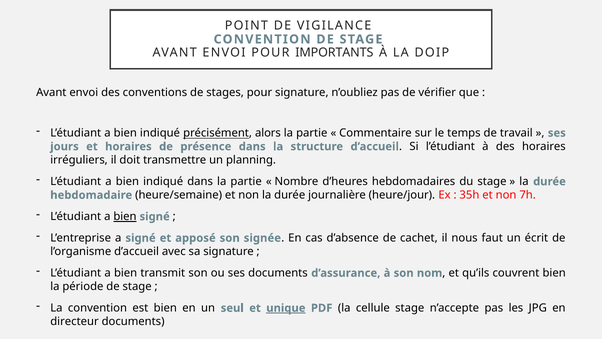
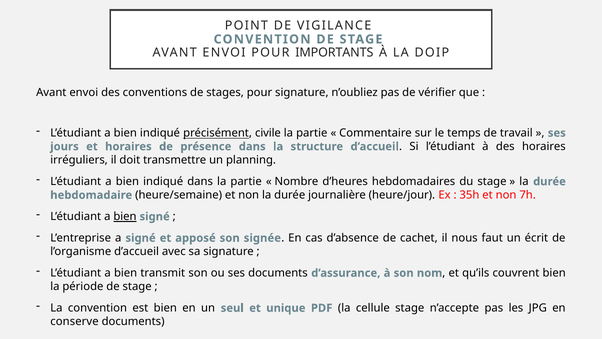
alors: alors -> civile
unique underline: present -> none
directeur: directeur -> conserve
